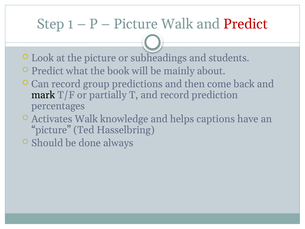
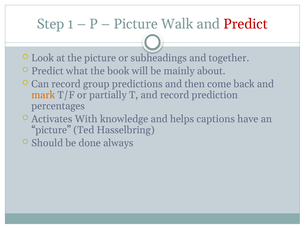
students: students -> together
mark colour: black -> orange
Activates Walk: Walk -> With
